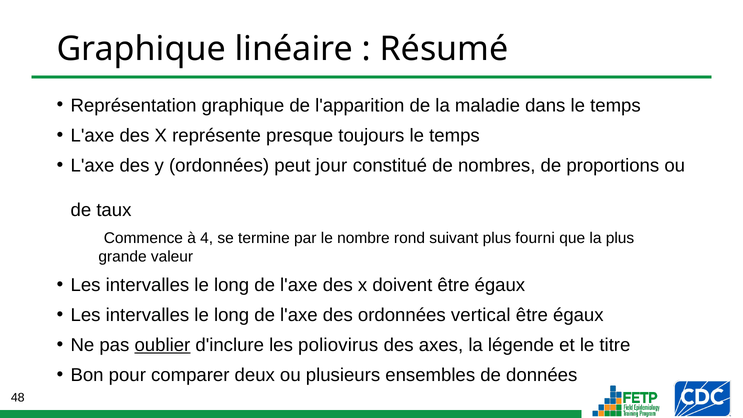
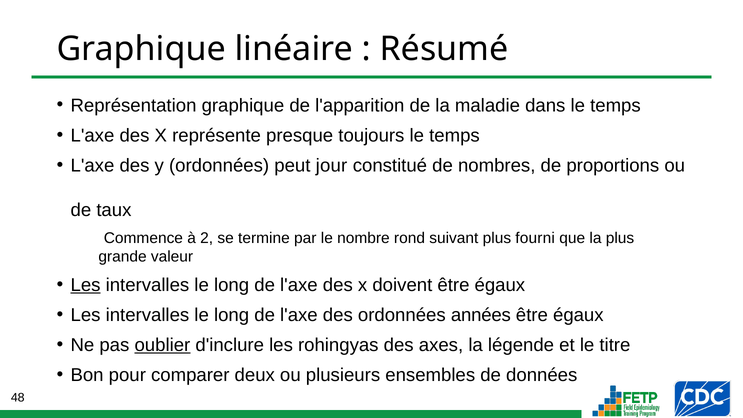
4: 4 -> 2
Les at (86, 285) underline: none -> present
vertical: vertical -> années
poliovirus: poliovirus -> rohingyas
